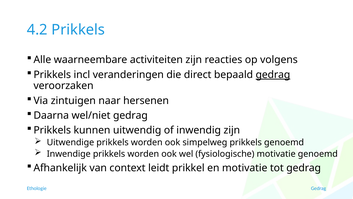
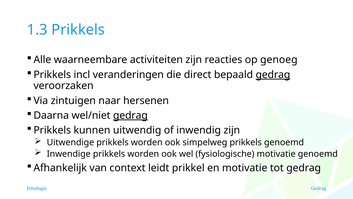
4.2: 4.2 -> 1.3
volgens: volgens -> genoeg
gedrag at (130, 115) underline: none -> present
